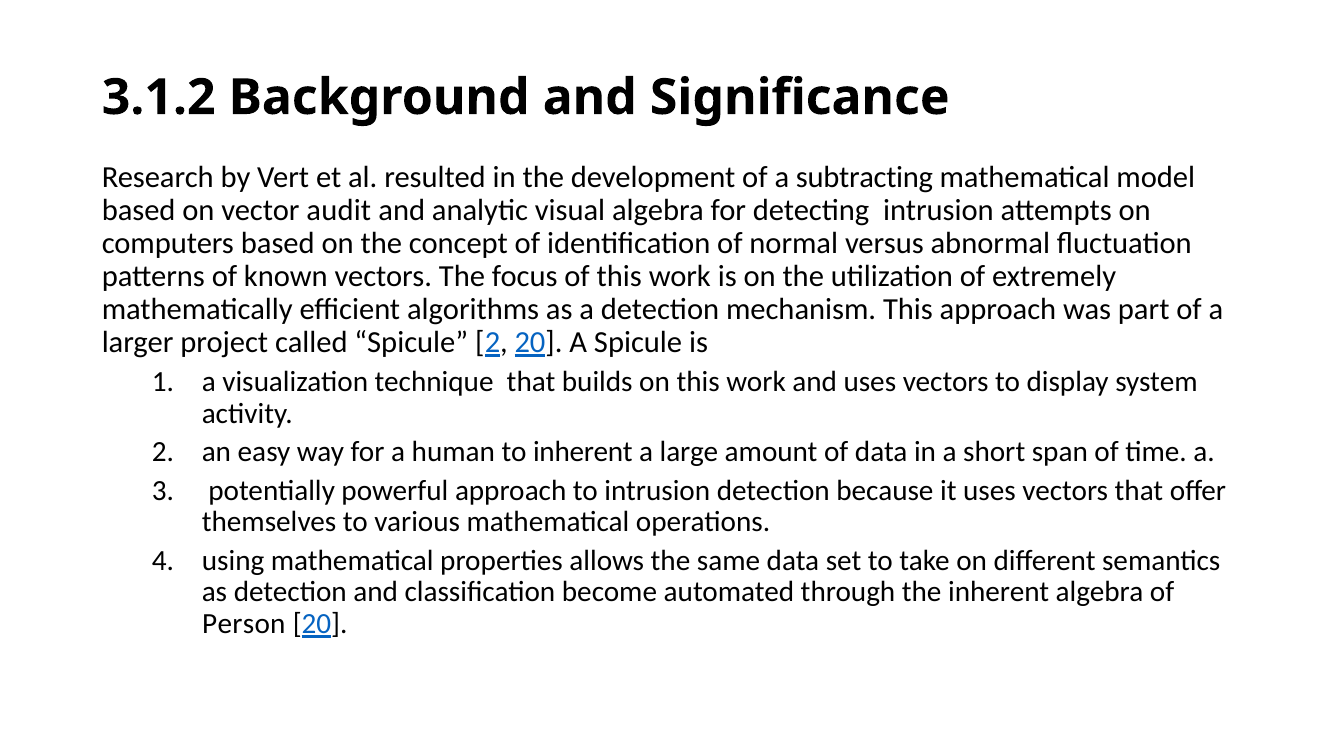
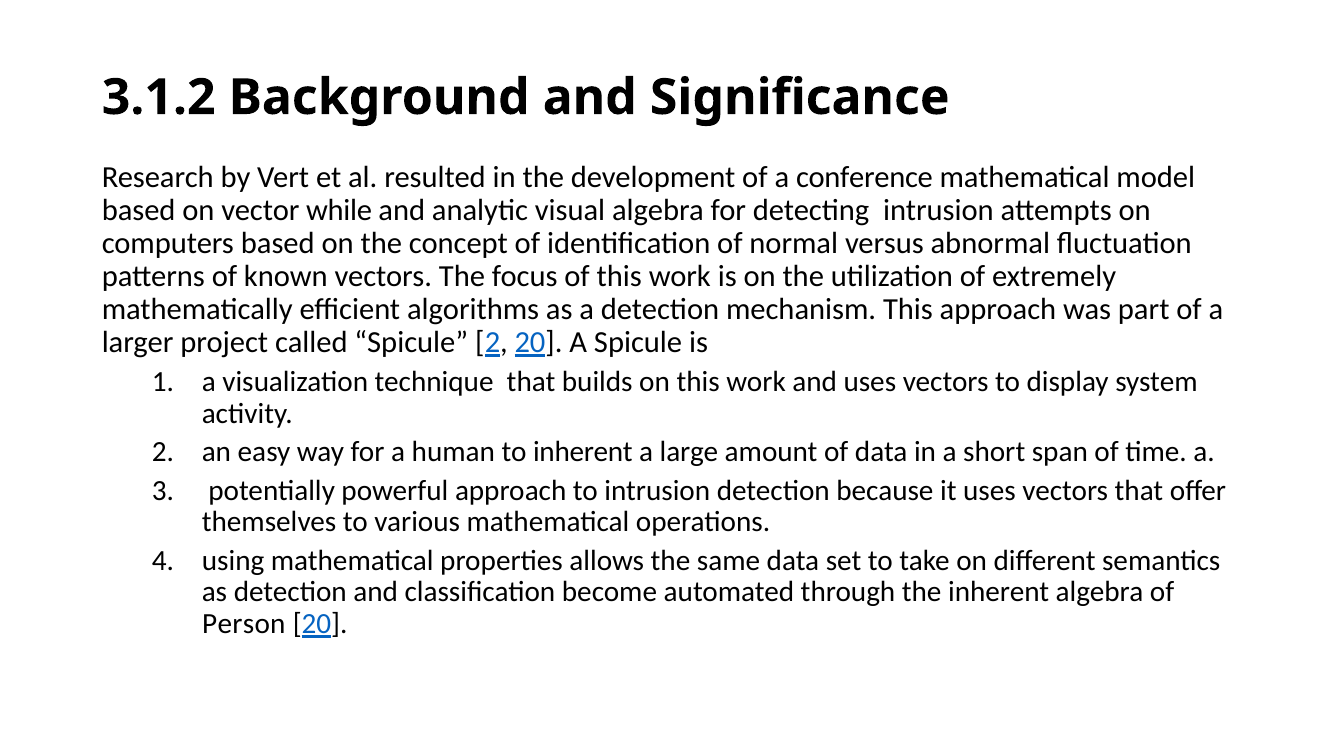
subtracting: subtracting -> conference
audit: audit -> while
